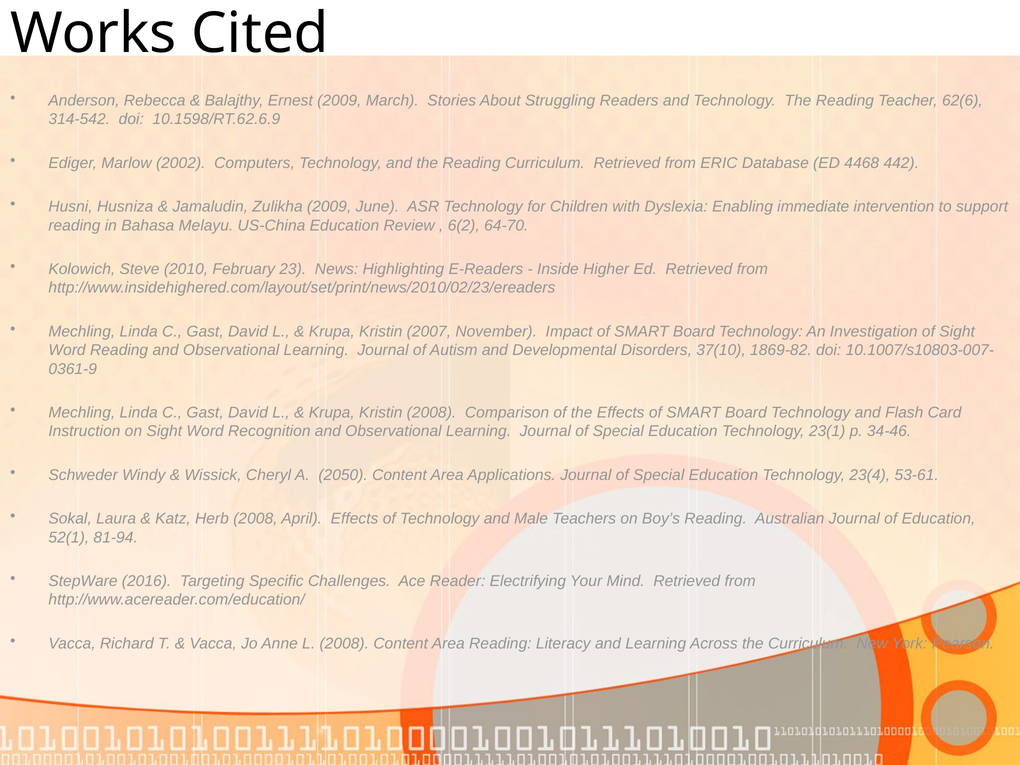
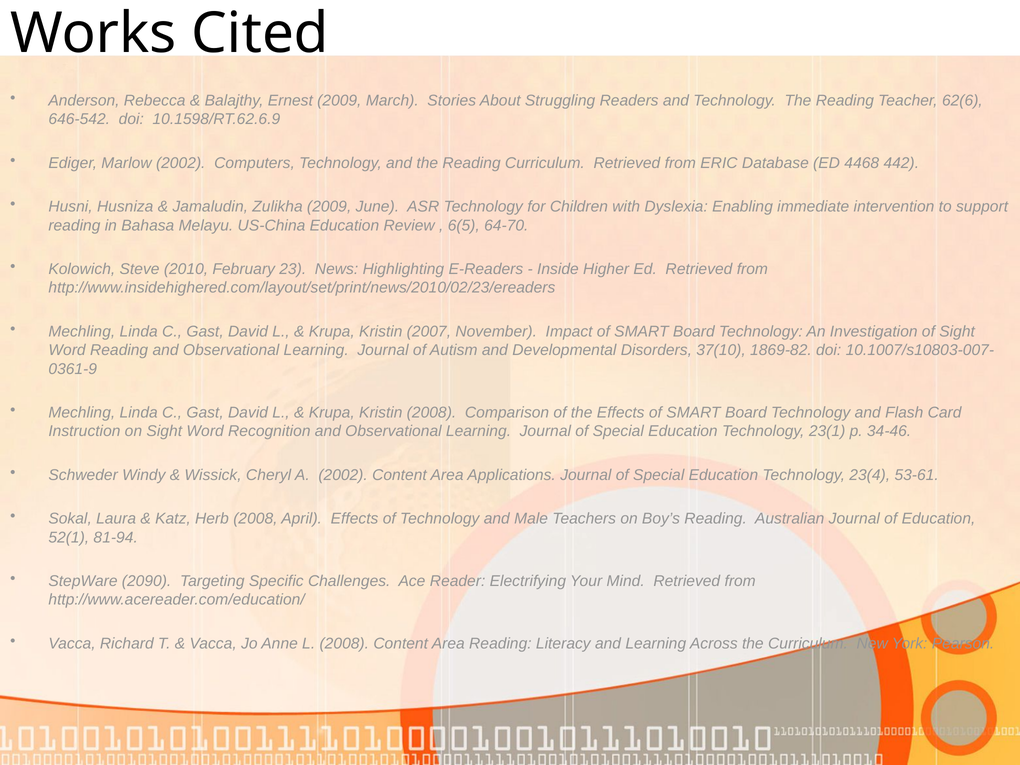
314-542: 314-542 -> 646-542
6(2: 6(2 -> 6(5
A 2050: 2050 -> 2002
2016: 2016 -> 2090
